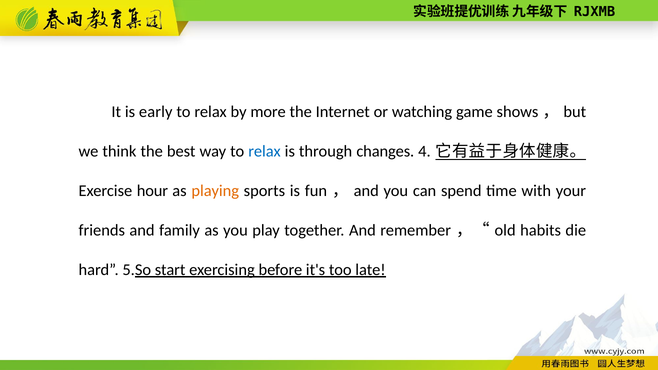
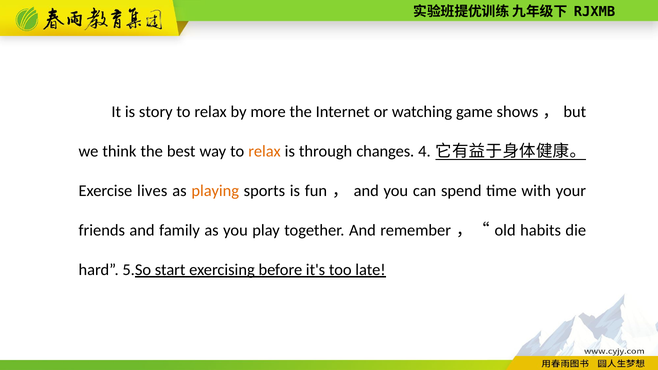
early: early -> story
relax at (264, 151) colour: blue -> orange
hour: hour -> lives
